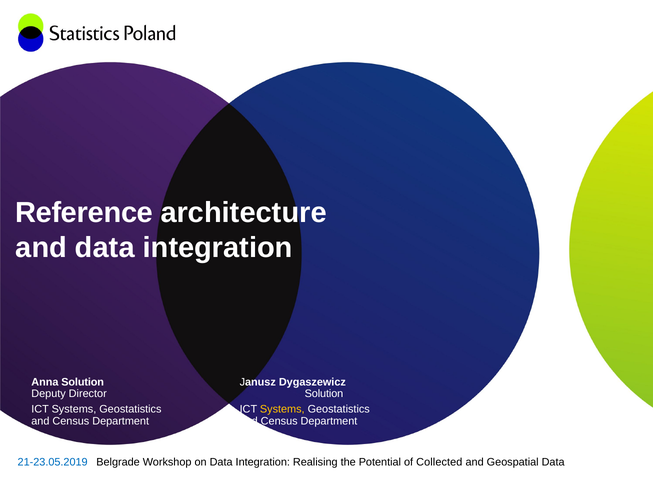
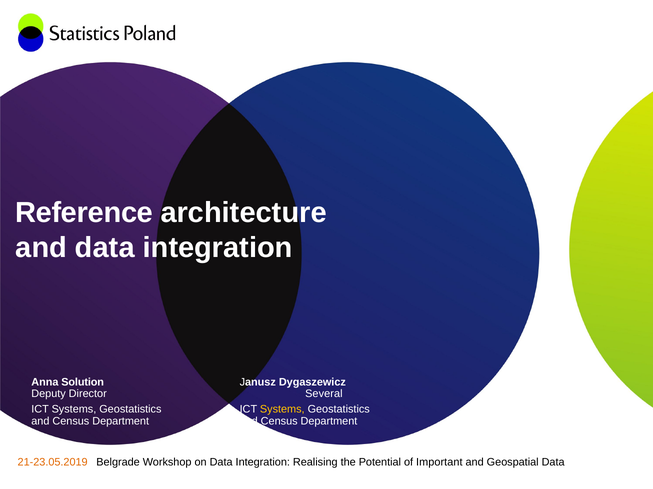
Director Solution: Solution -> Several
Collected: Collected -> Important
21-23.05.2019 colour: blue -> orange
